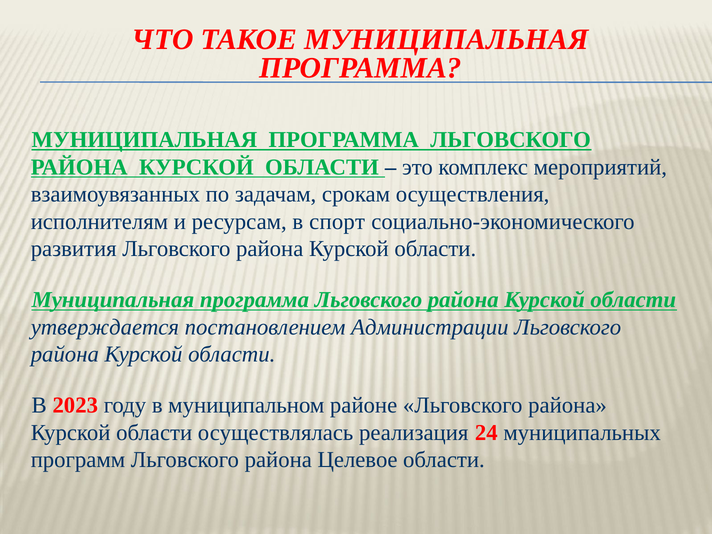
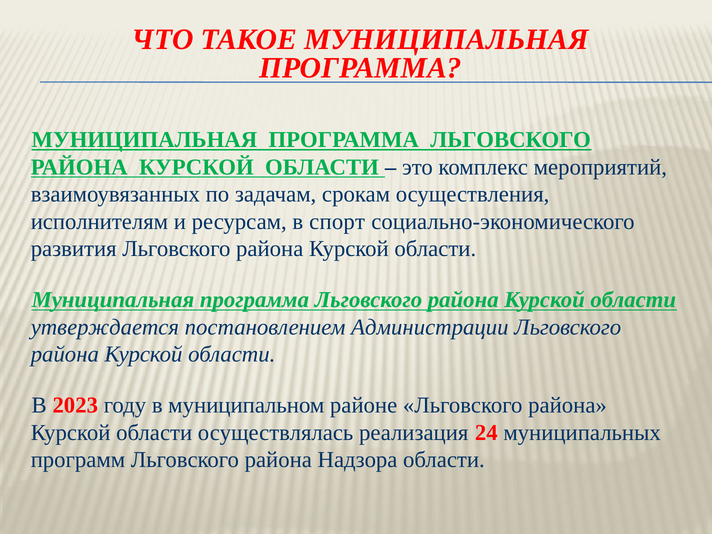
Целевое: Целевое -> Надзора
